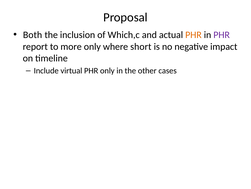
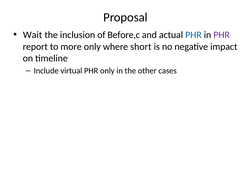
Both: Both -> Wait
Which,c: Which,c -> Before,c
PHR at (193, 35) colour: orange -> blue
